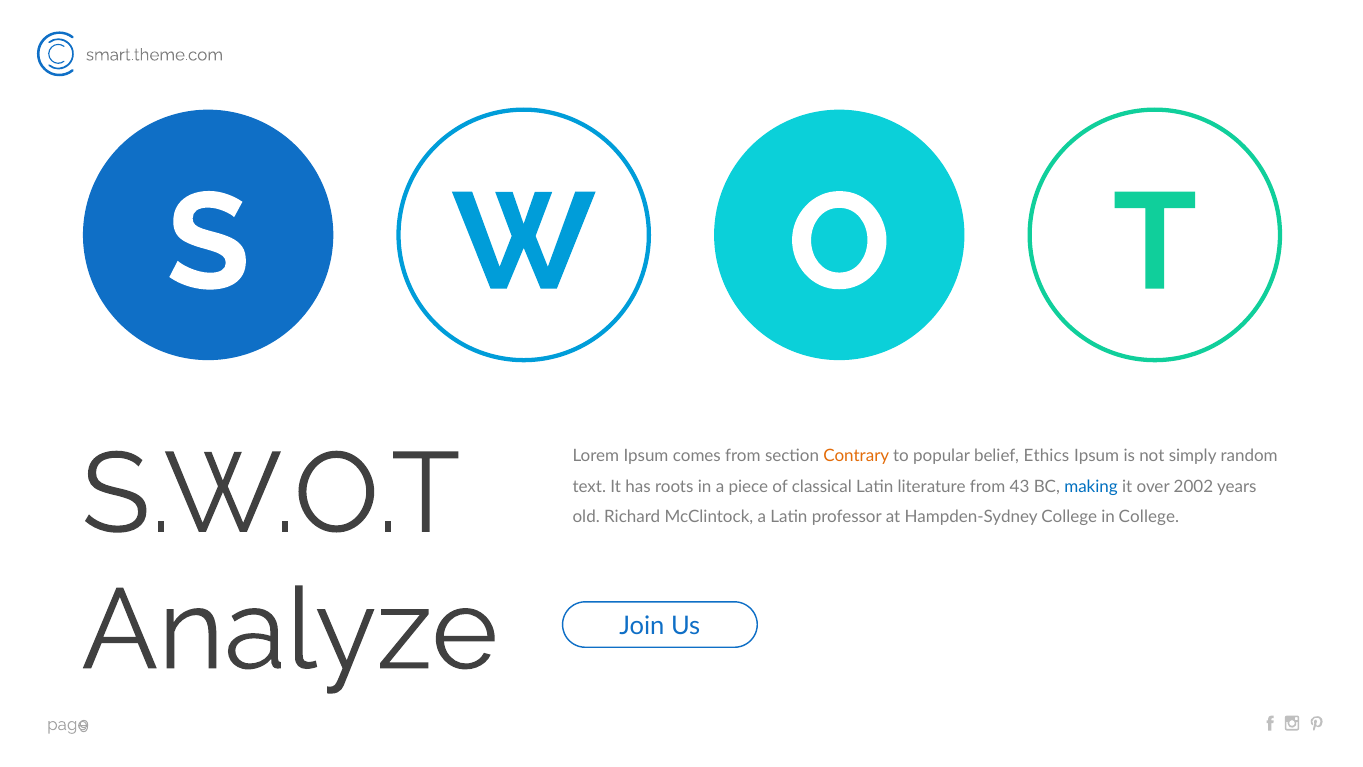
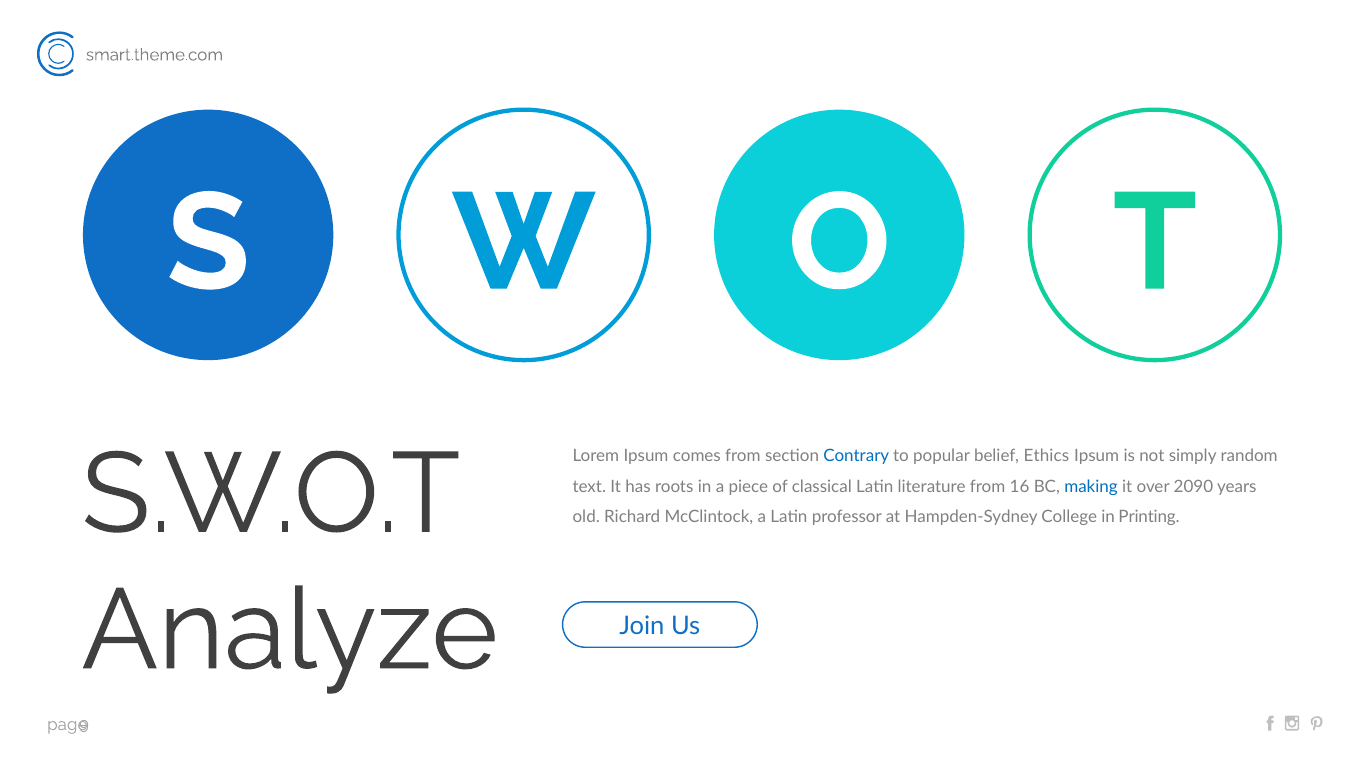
Contrary colour: orange -> blue
43: 43 -> 16
2002: 2002 -> 2090
in College: College -> Printing
